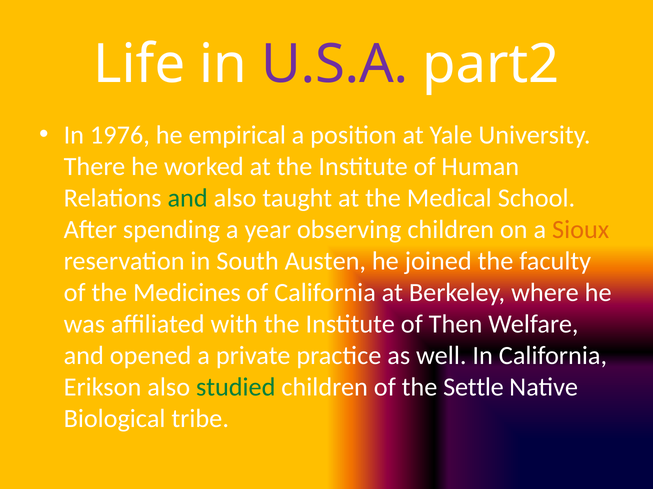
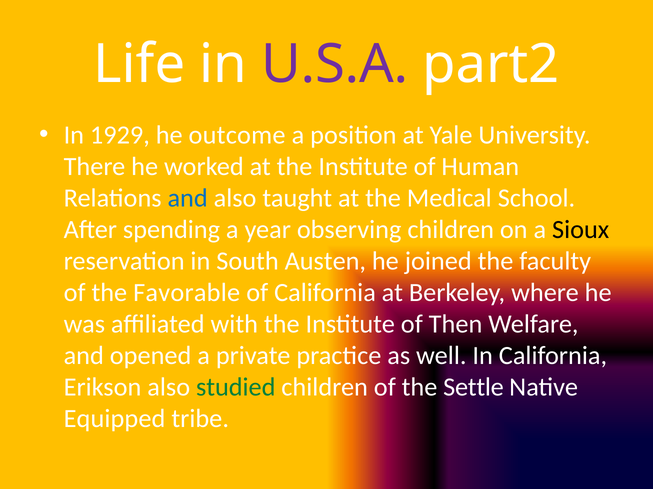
1976: 1976 -> 1929
empirical: empirical -> outcome
and at (188, 198) colour: green -> blue
Sioux colour: orange -> black
Medicines: Medicines -> Favorable
Biological: Biological -> Equipped
